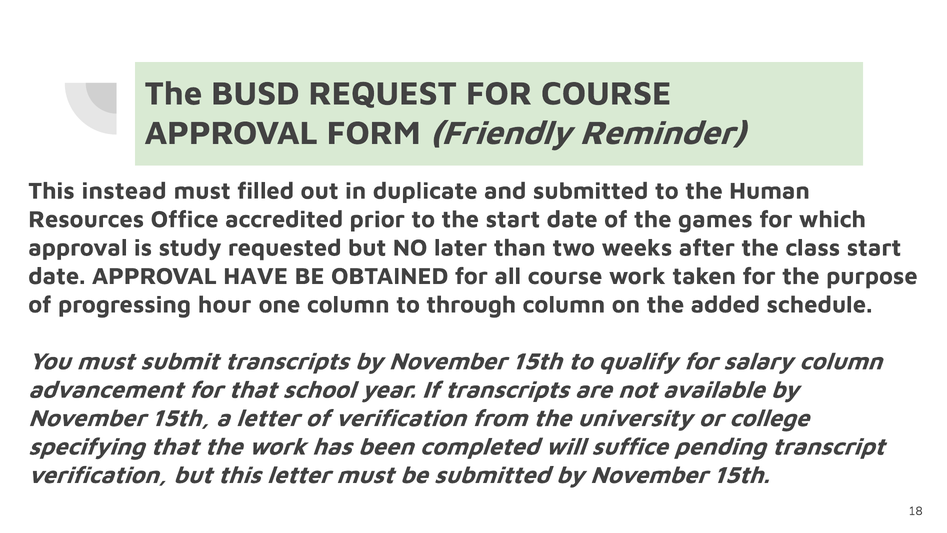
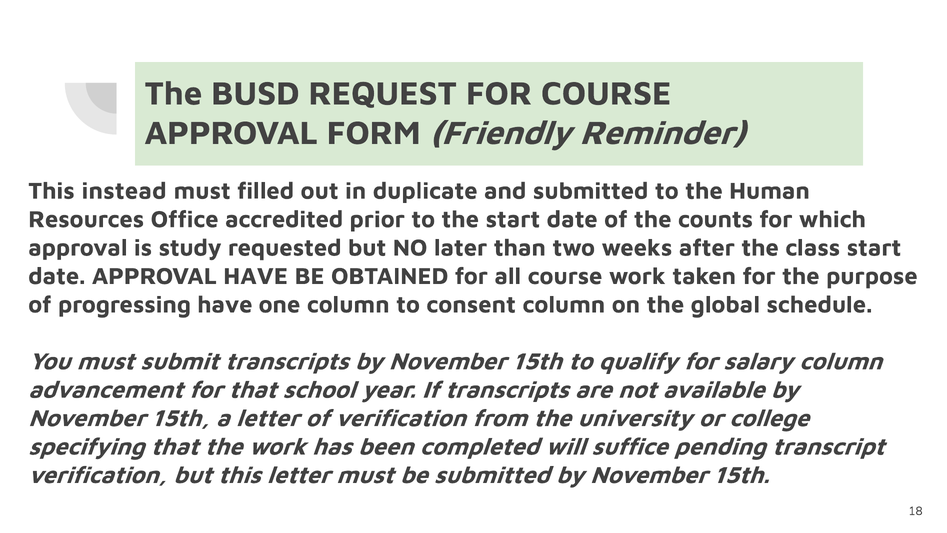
games: games -> counts
progressing hour: hour -> have
through: through -> consent
added: added -> global
